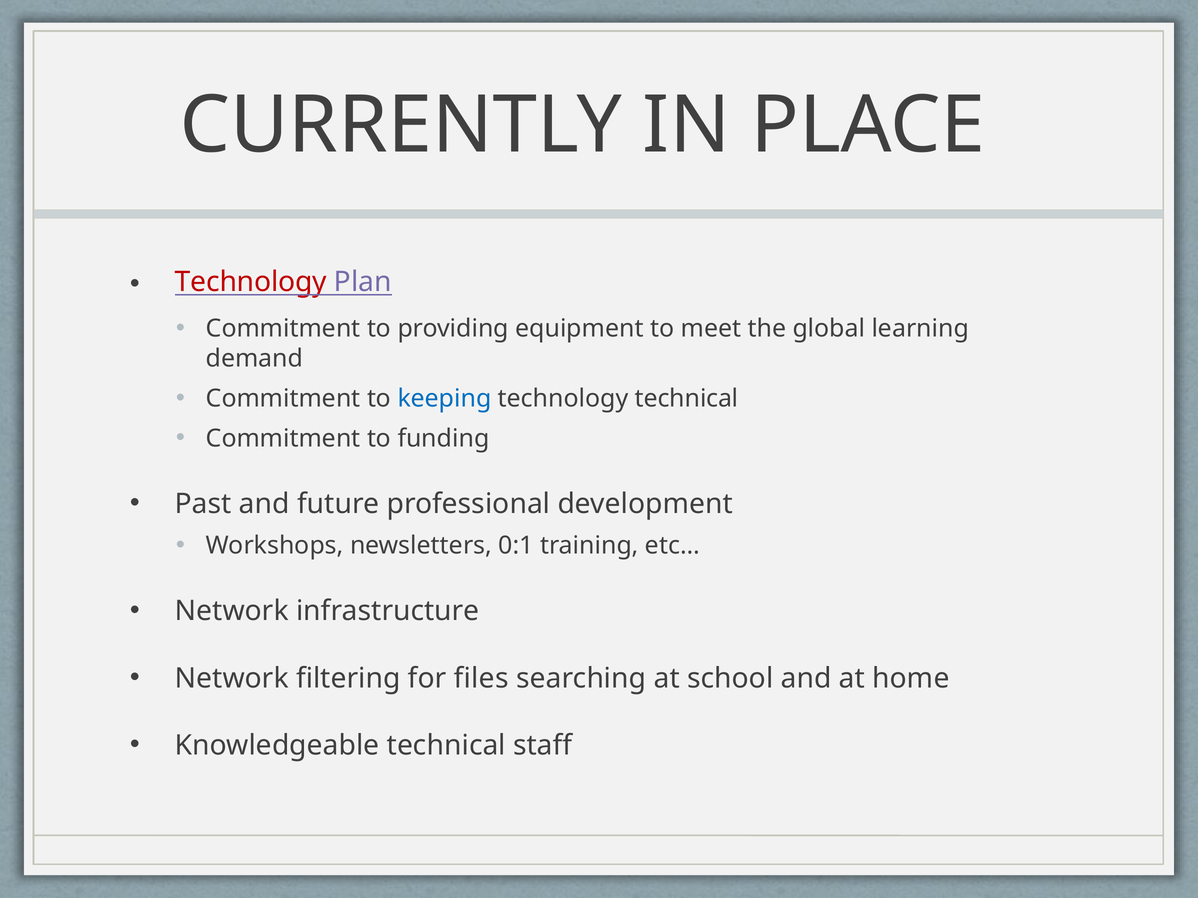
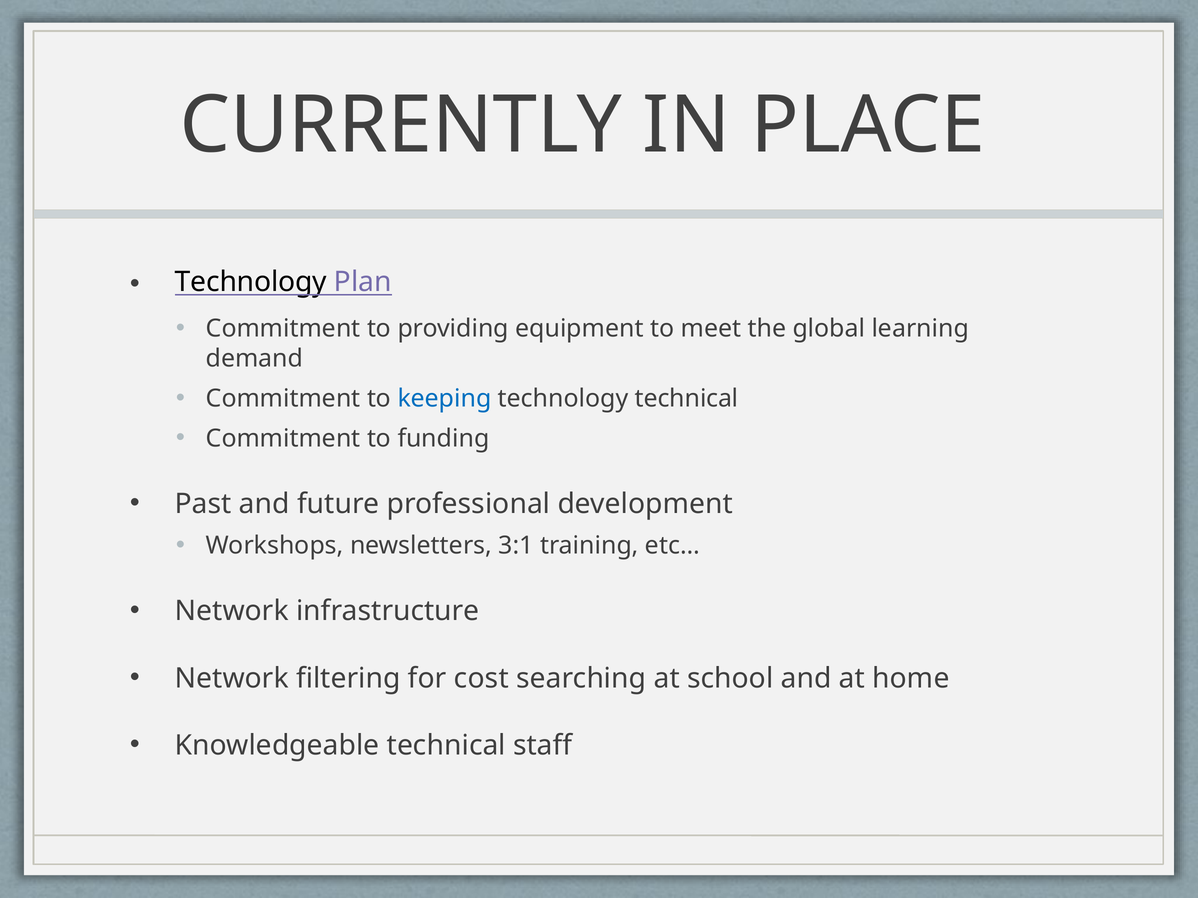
Technology at (251, 282) colour: red -> black
0:1: 0:1 -> 3:1
files: files -> cost
